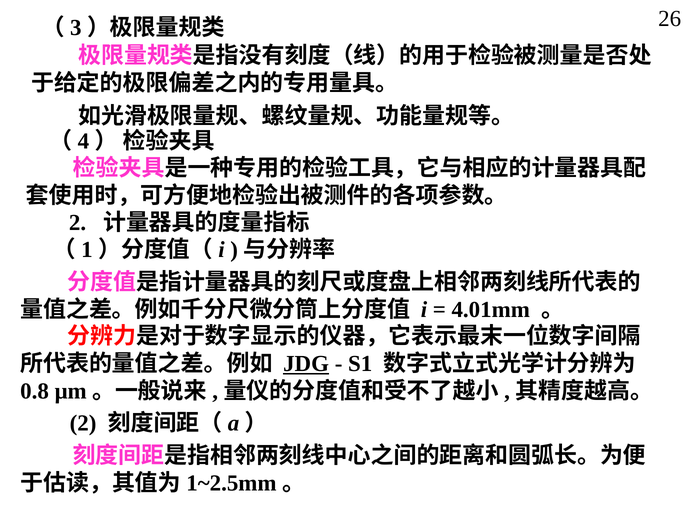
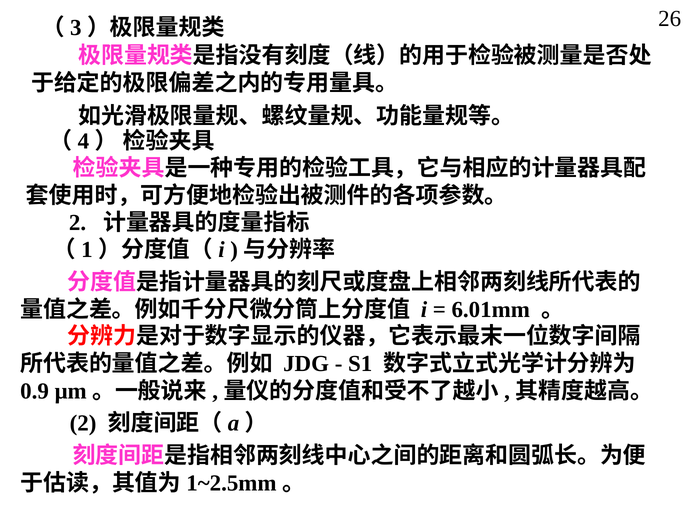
4.01mm: 4.01mm -> 6.01mm
JDG underline: present -> none
0.8: 0.8 -> 0.9
